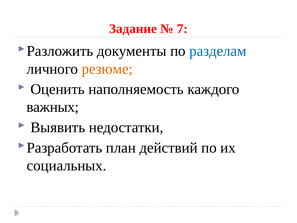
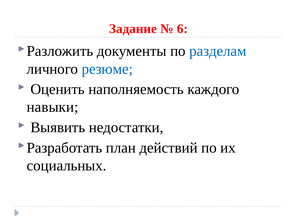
7: 7 -> 6
резюме colour: orange -> blue
важных: важных -> навыки
